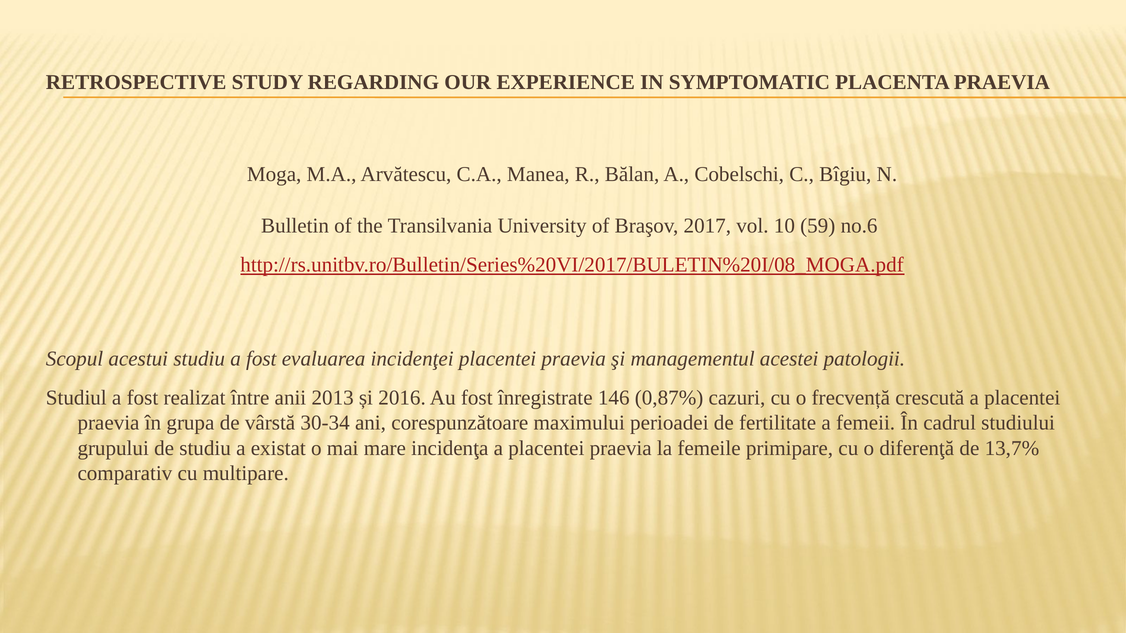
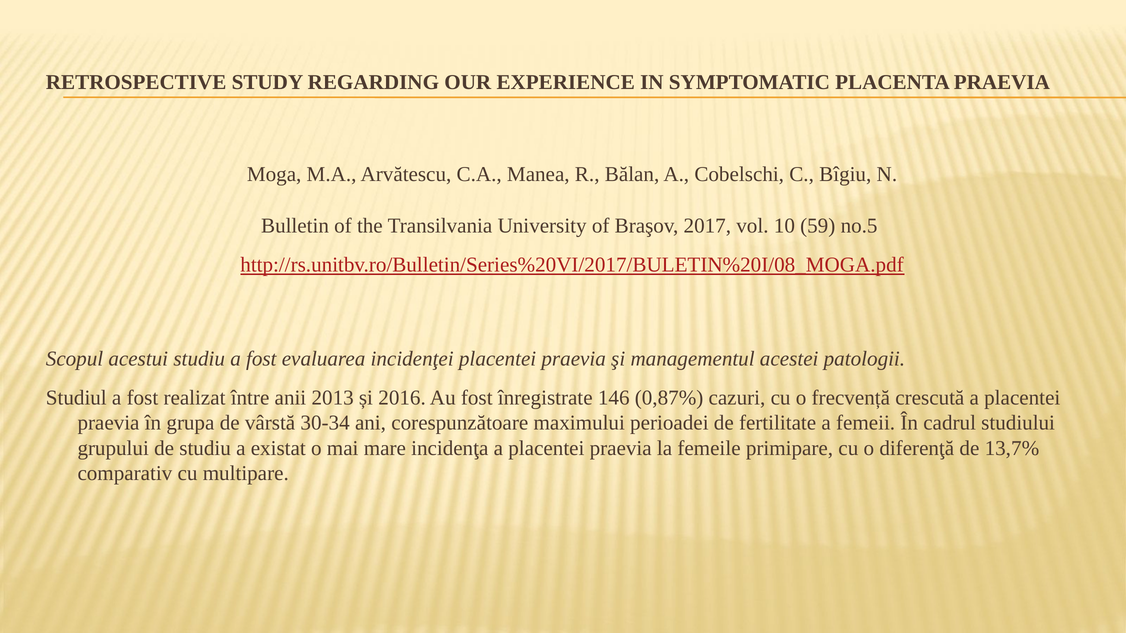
no.6: no.6 -> no.5
